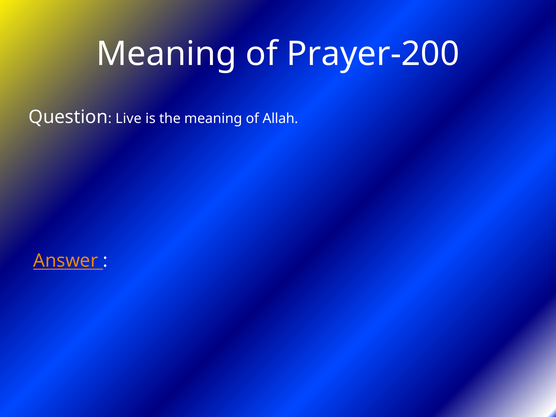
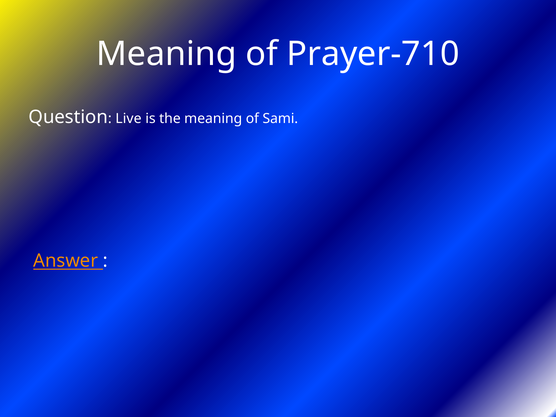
Prayer-200: Prayer-200 -> Prayer-710
Allah: Allah -> Sami
